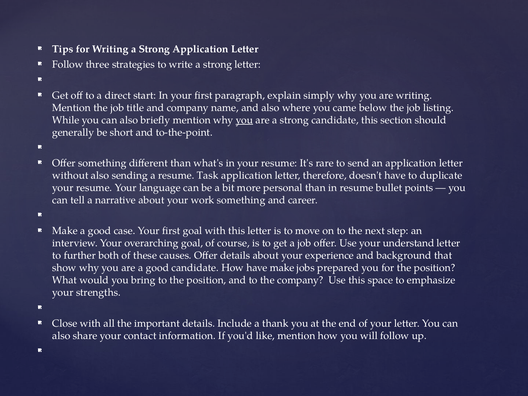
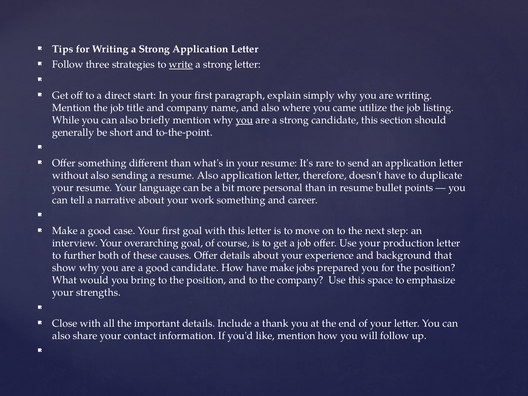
write underline: none -> present
below: below -> utilize
resume Task: Task -> Also
understand: understand -> production
